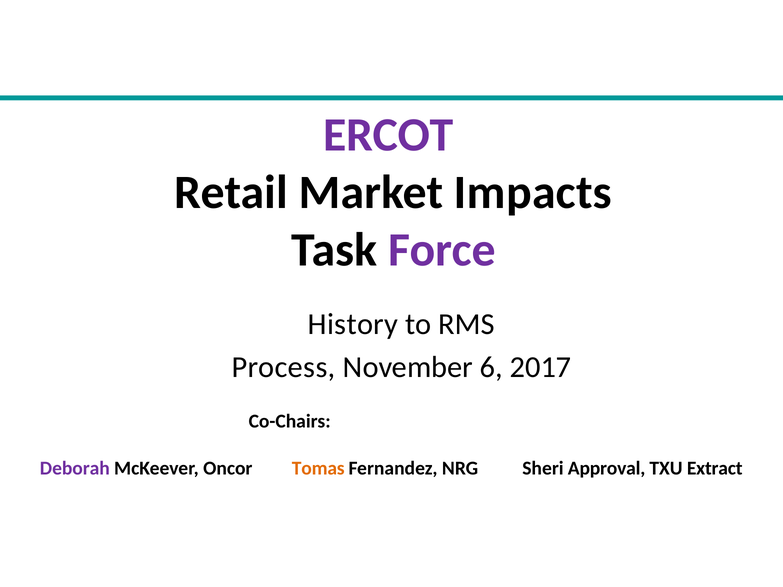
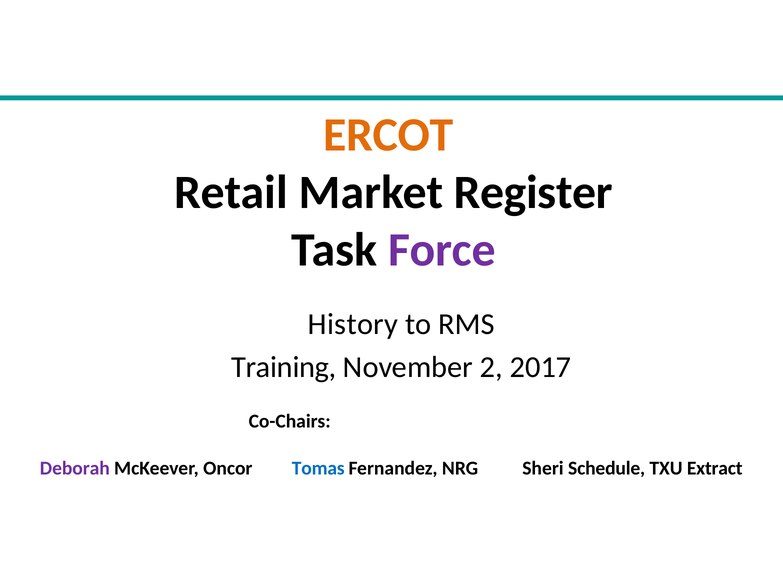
ERCOT colour: purple -> orange
Impacts: Impacts -> Register
Process: Process -> Training
6: 6 -> 2
Tomas colour: orange -> blue
Approval: Approval -> Schedule
